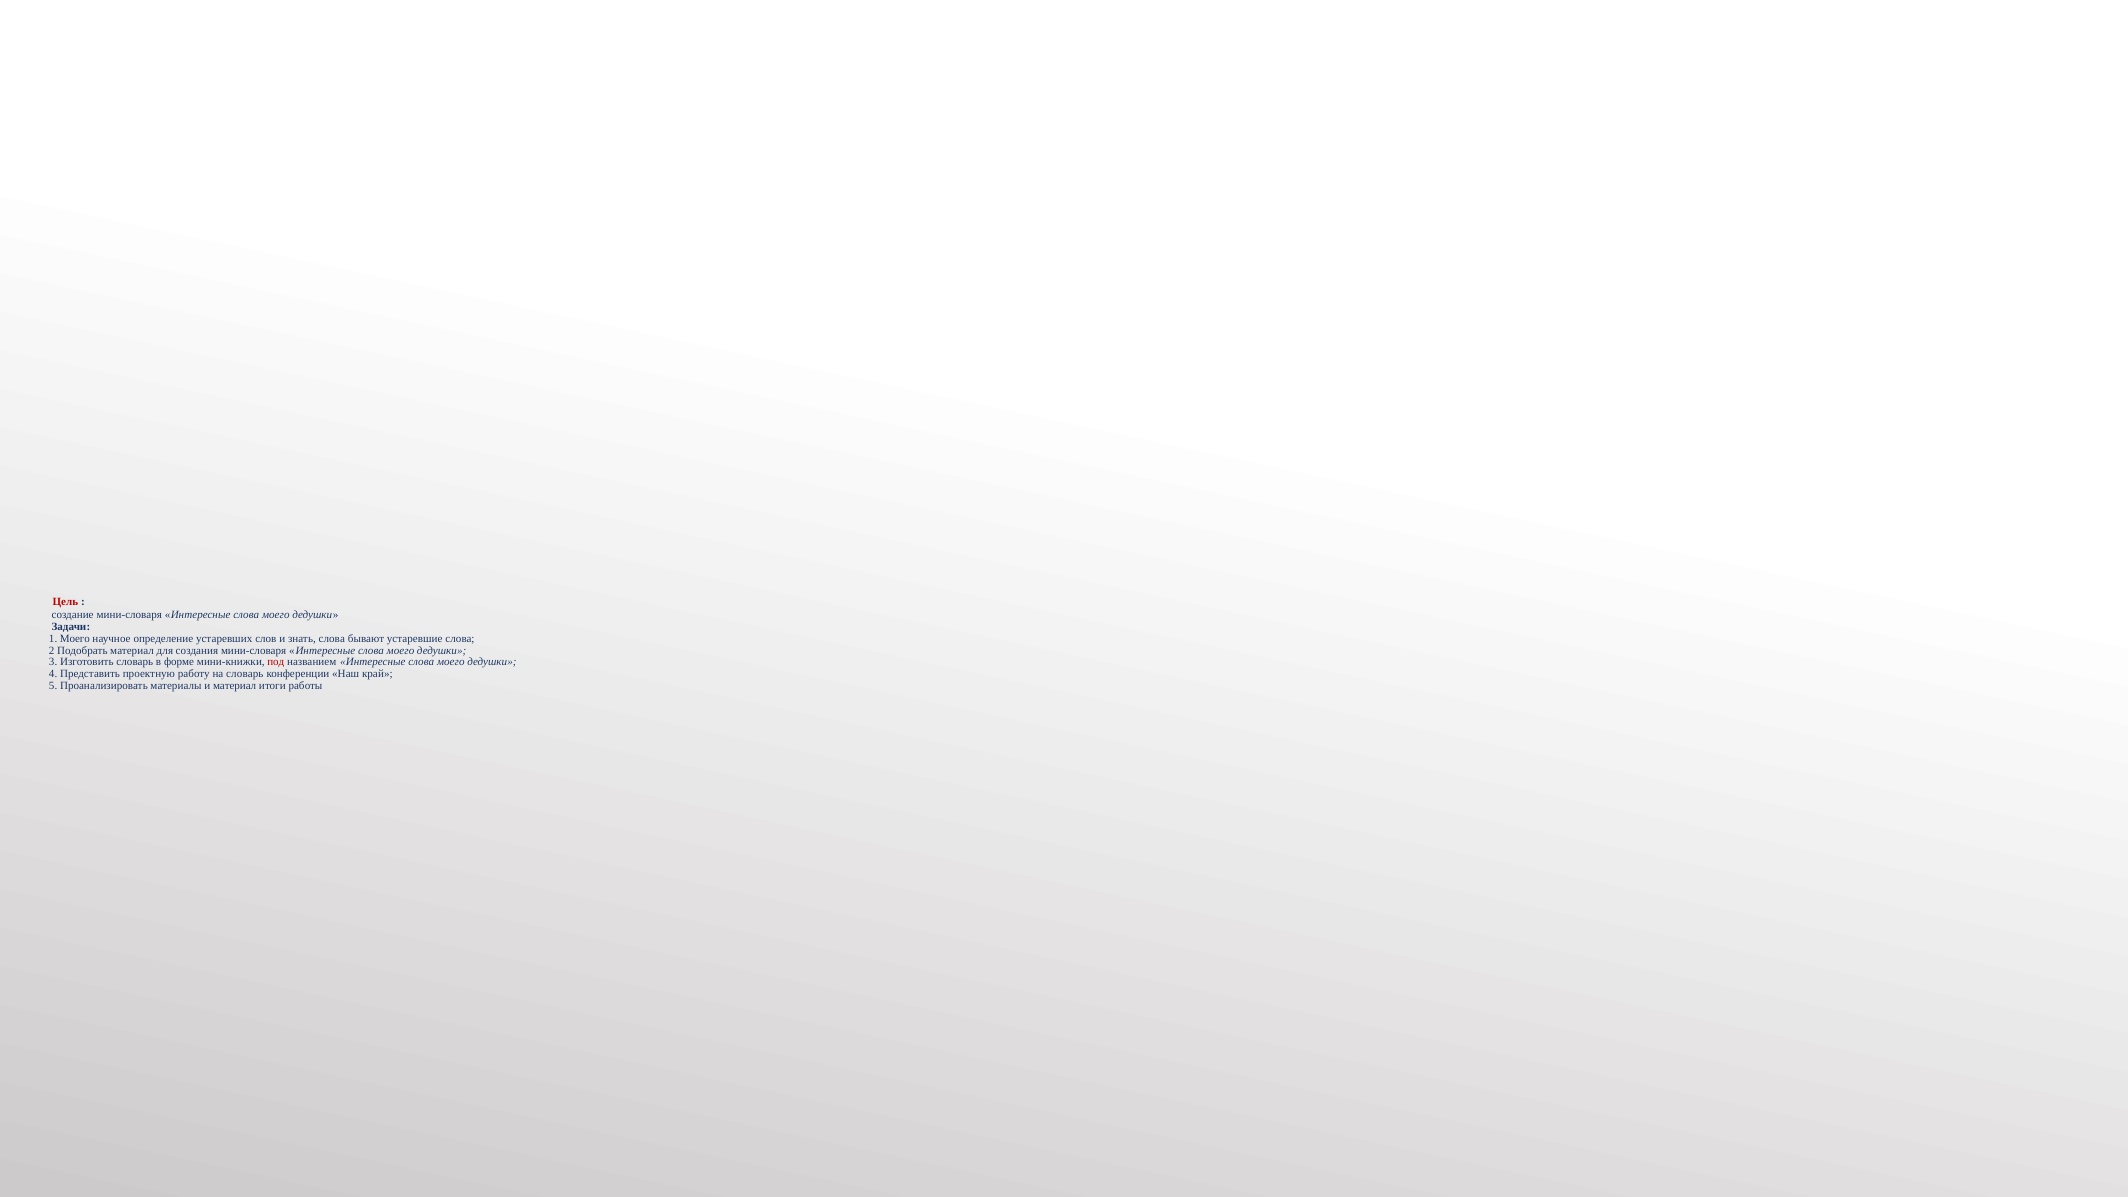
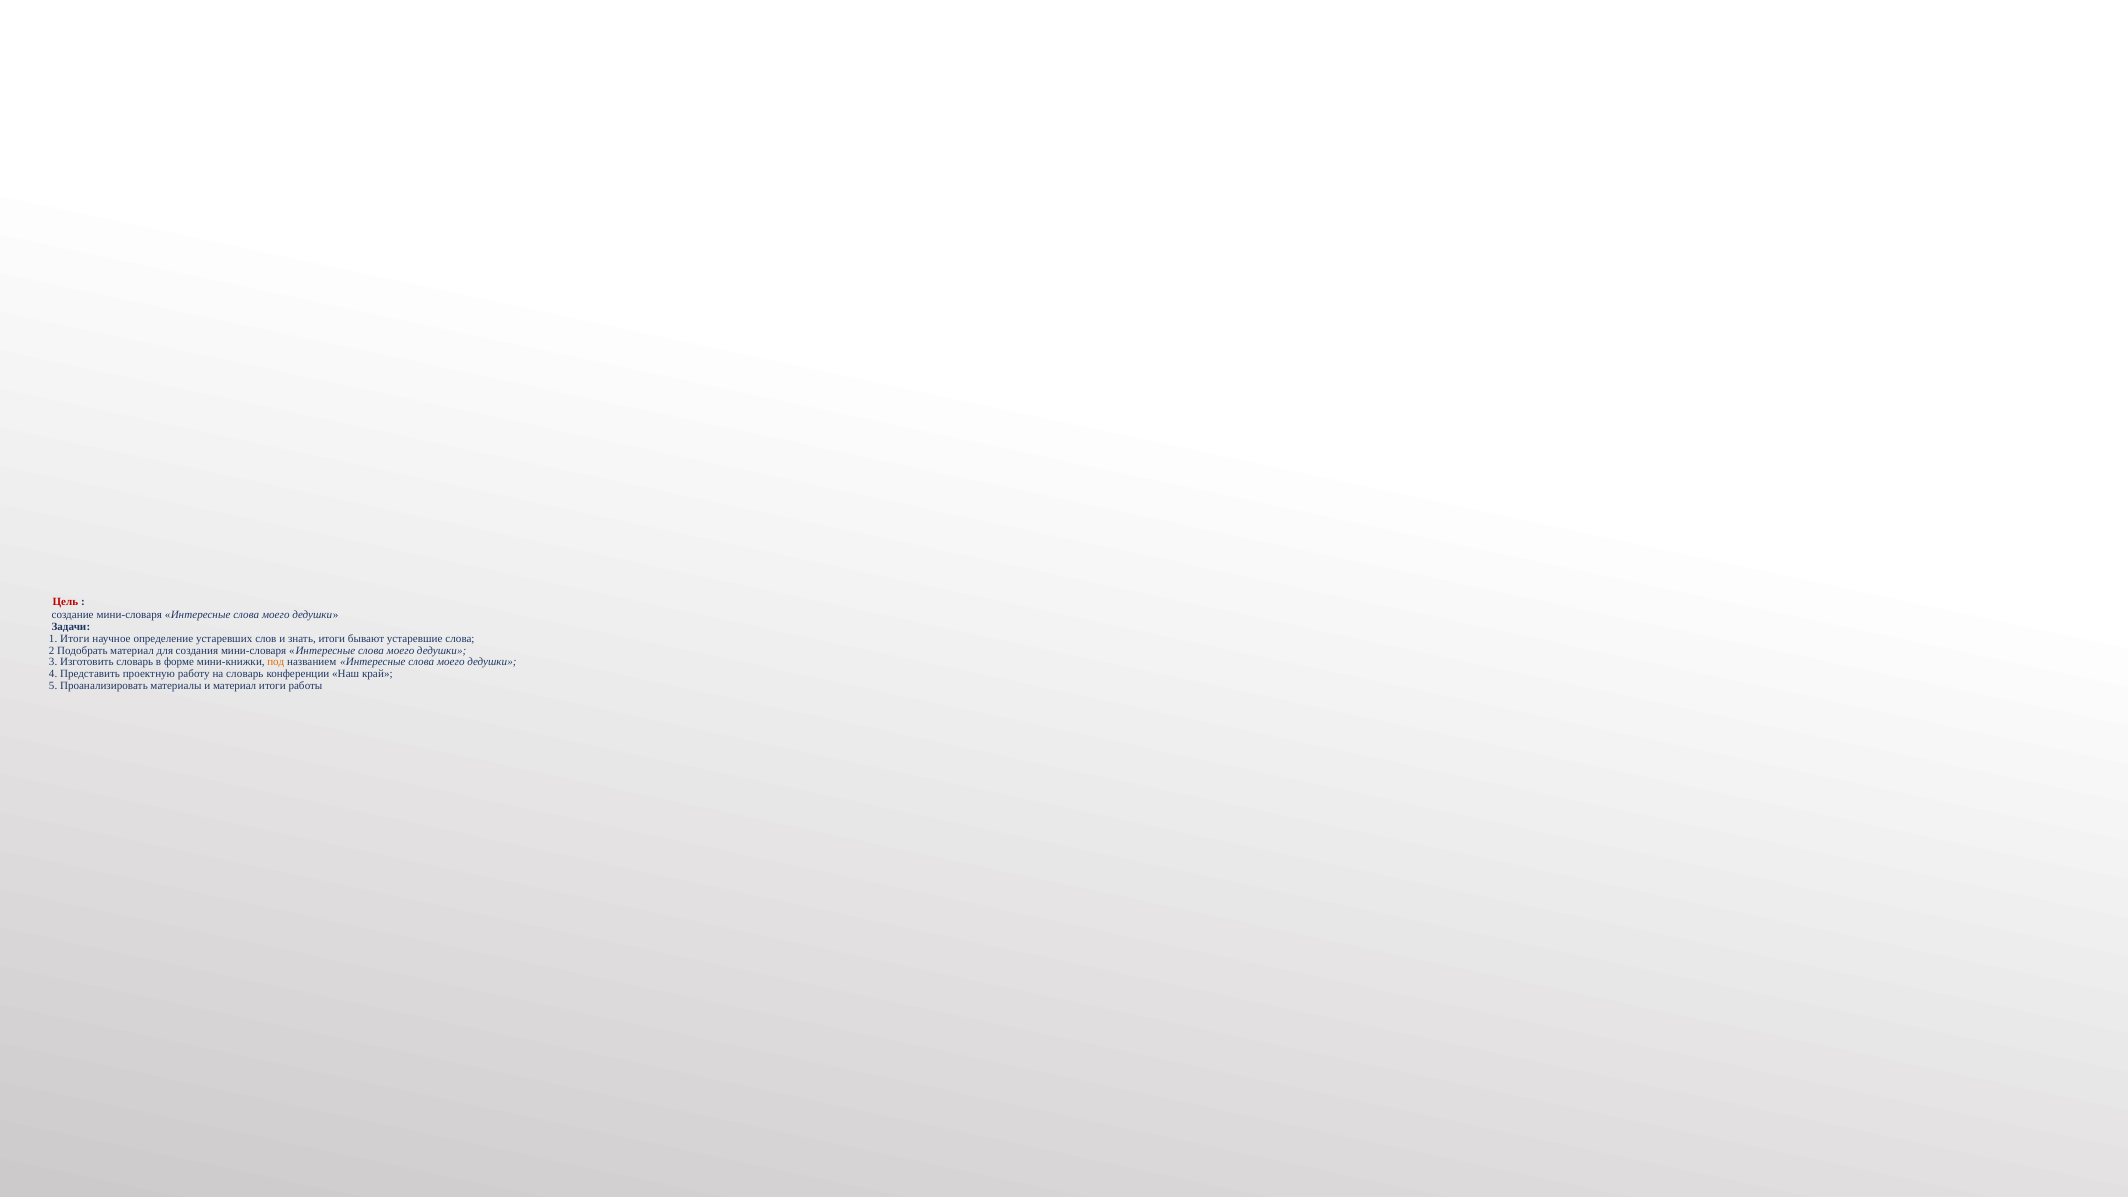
1 Моего: Моего -> Итоги
знать слова: слова -> итоги
под colour: red -> orange
